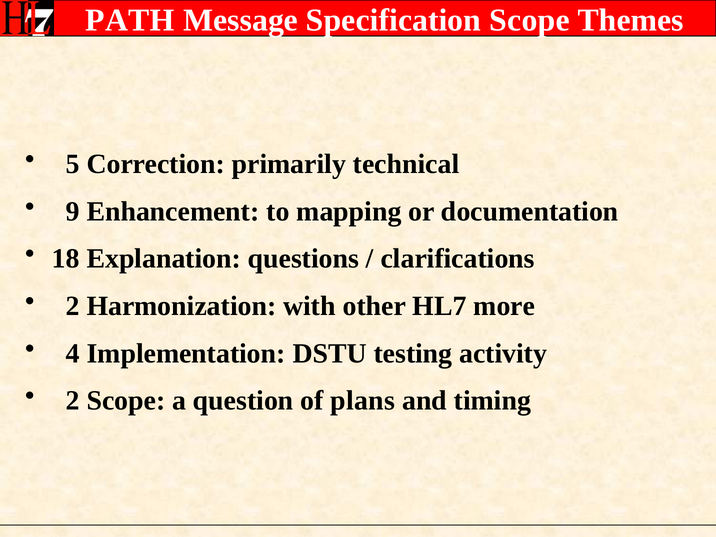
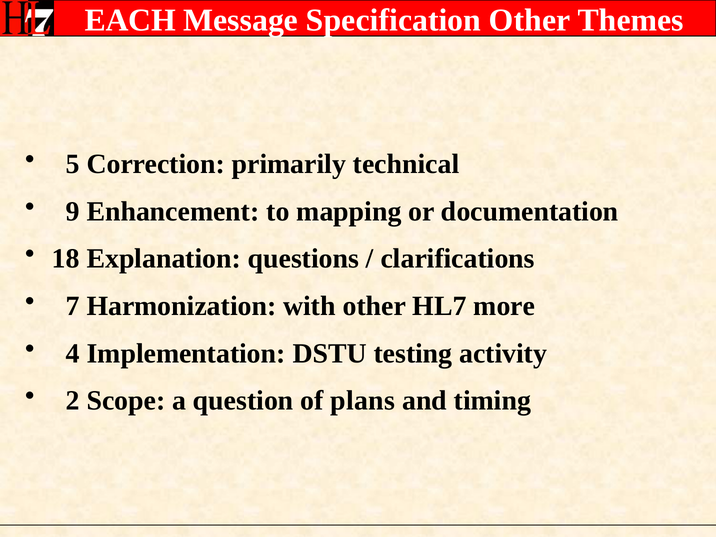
PATH: PATH -> EACH
Specification Scope: Scope -> Other
2 at (73, 306): 2 -> 7
